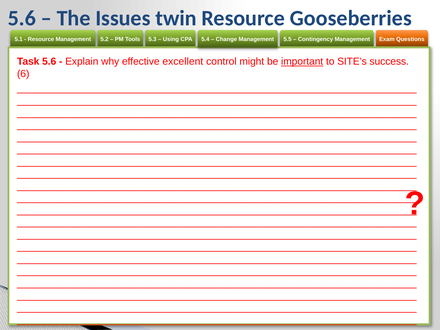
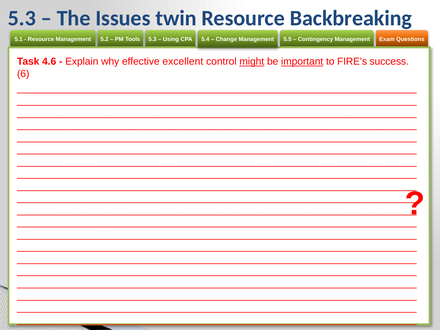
5.6 at (22, 18): 5.6 -> 5.3
Gooseberries: Gooseberries -> Backbreaking
Task 5.6: 5.6 -> 4.6
might underline: none -> present
SITE’s: SITE’s -> FIRE’s
